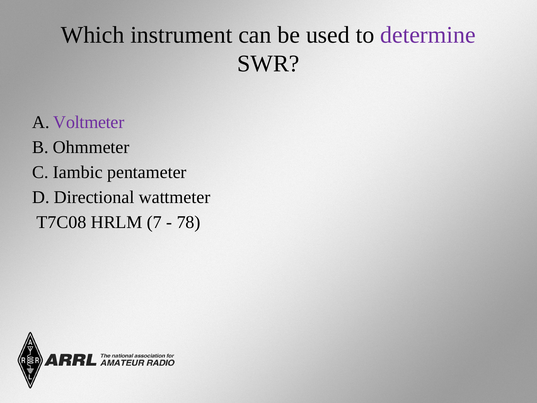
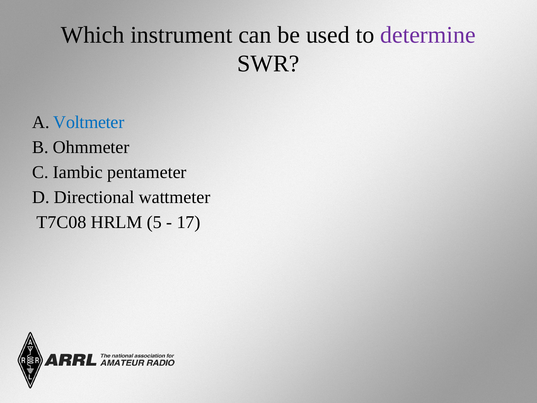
Voltmeter colour: purple -> blue
7: 7 -> 5
78: 78 -> 17
